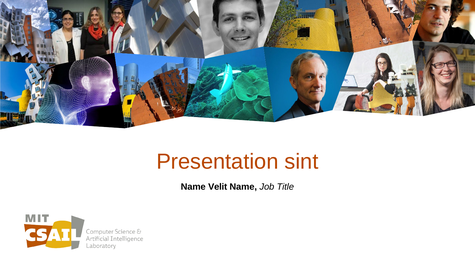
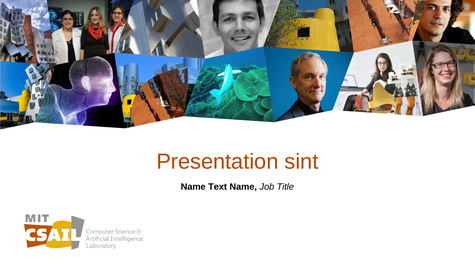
Velit: Velit -> Text
